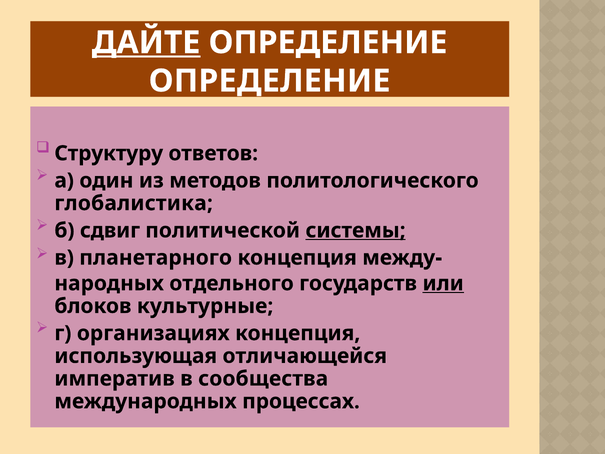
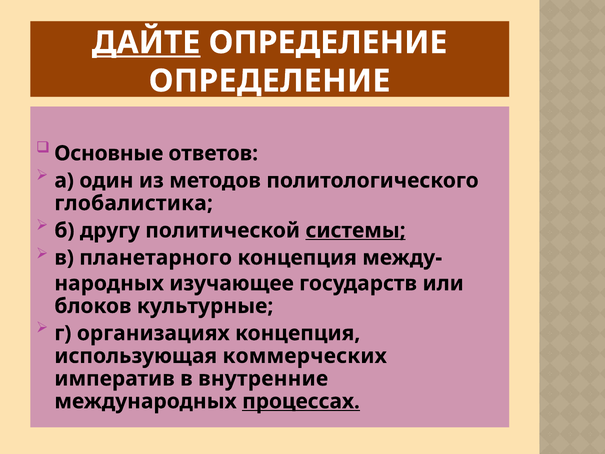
Структуру: Структуру -> Основные
сдвиг: сдвиг -> другу
отдельного: отдельного -> изучающее
или underline: present -> none
отличающейся: отличающейся -> коммерческих
сообщества: сообщества -> внутренние
процессах underline: none -> present
